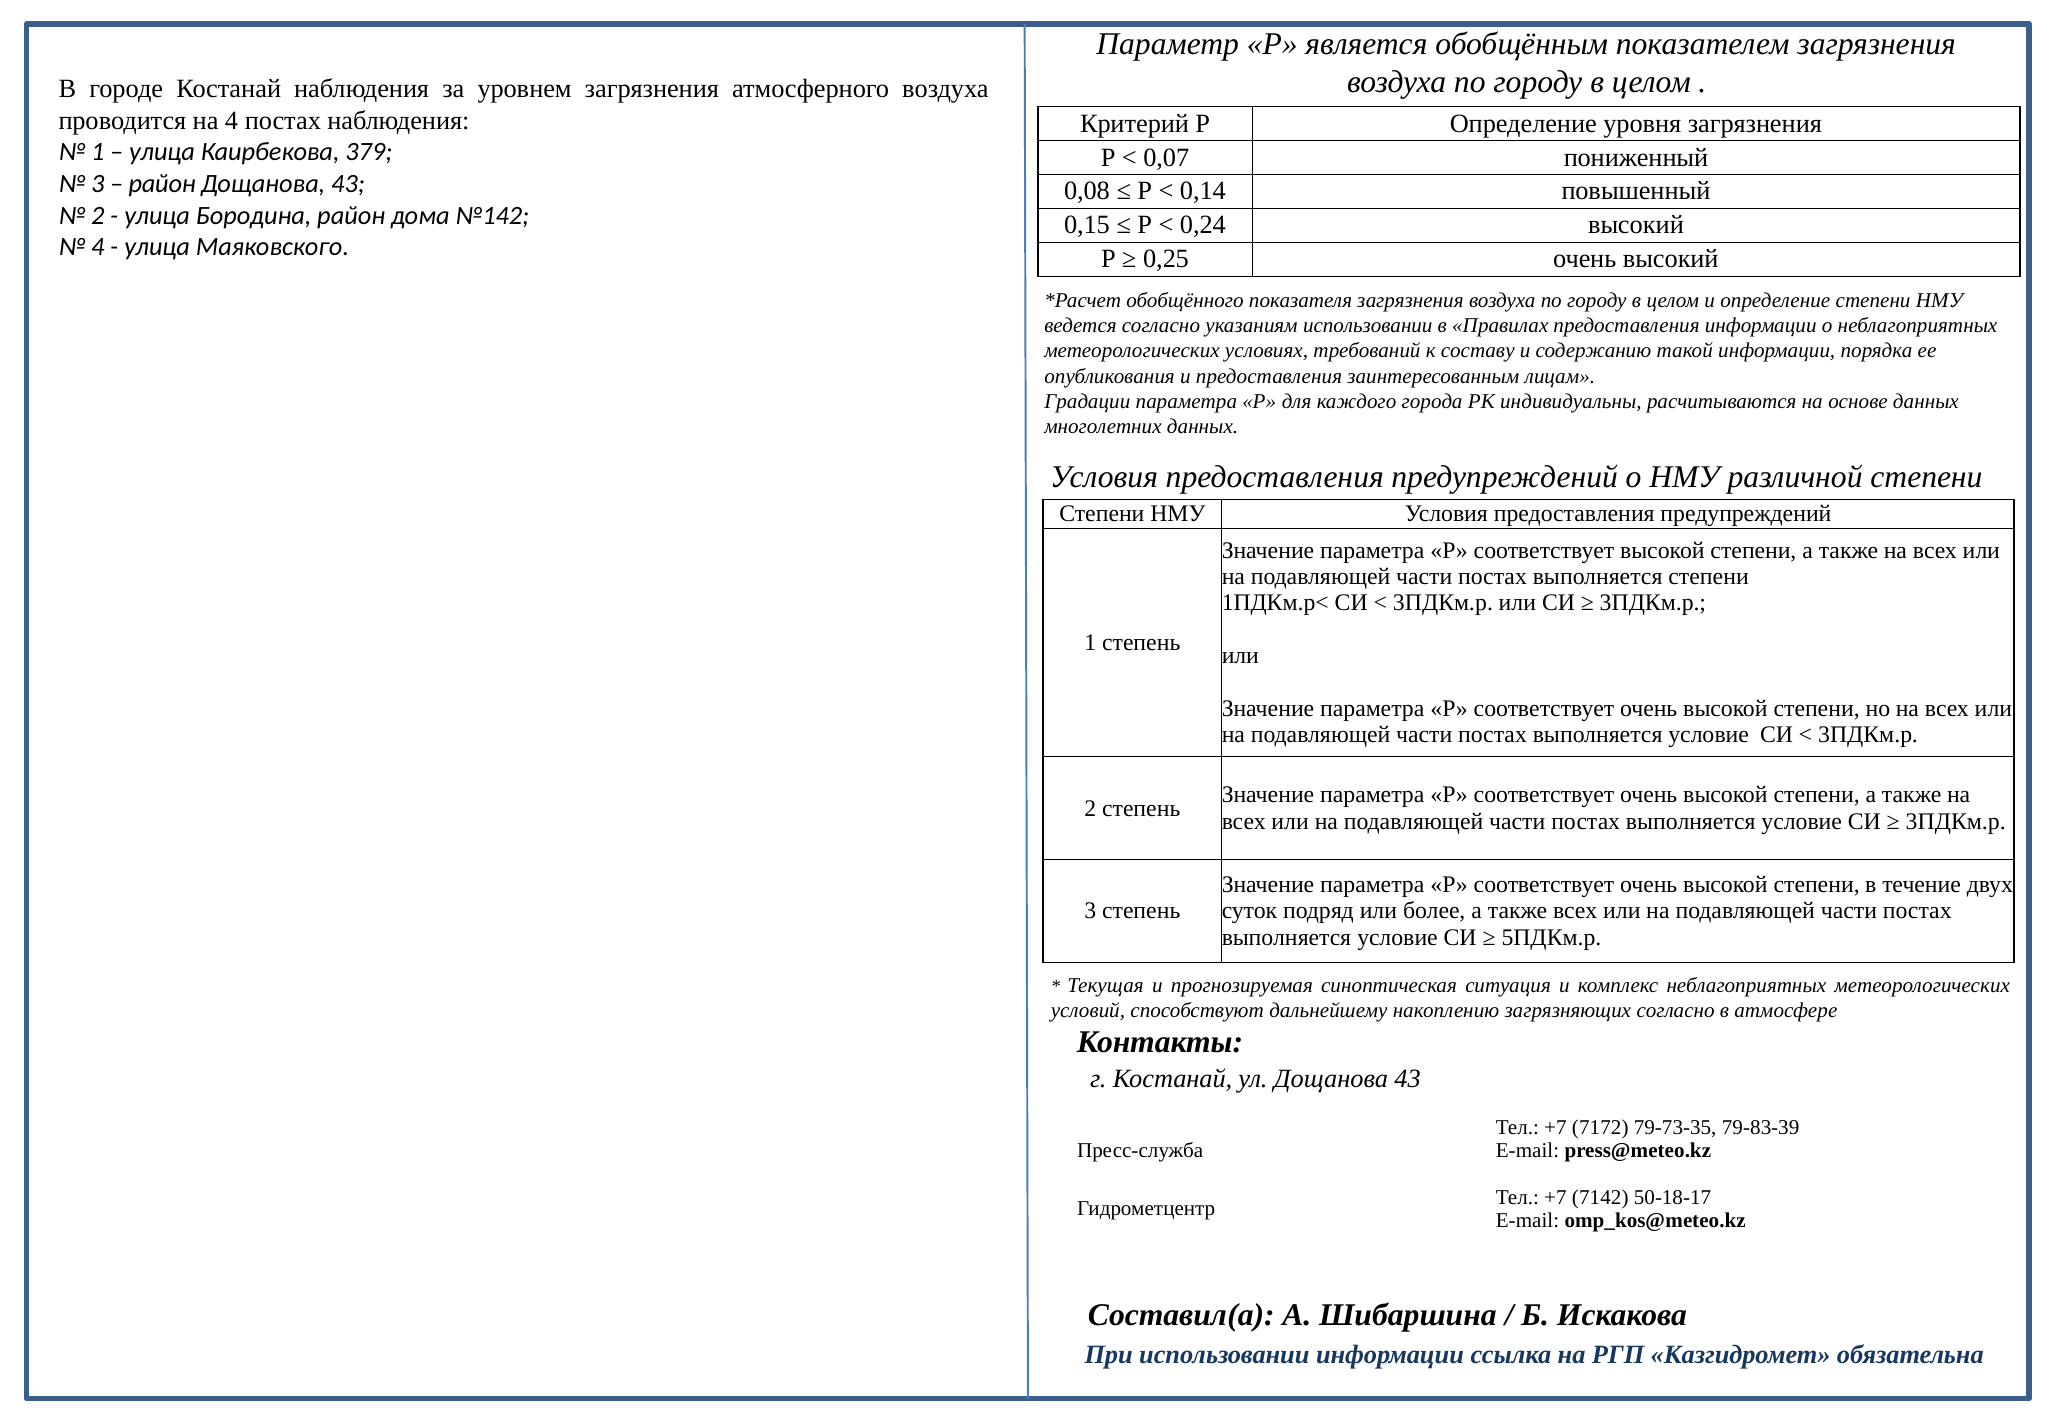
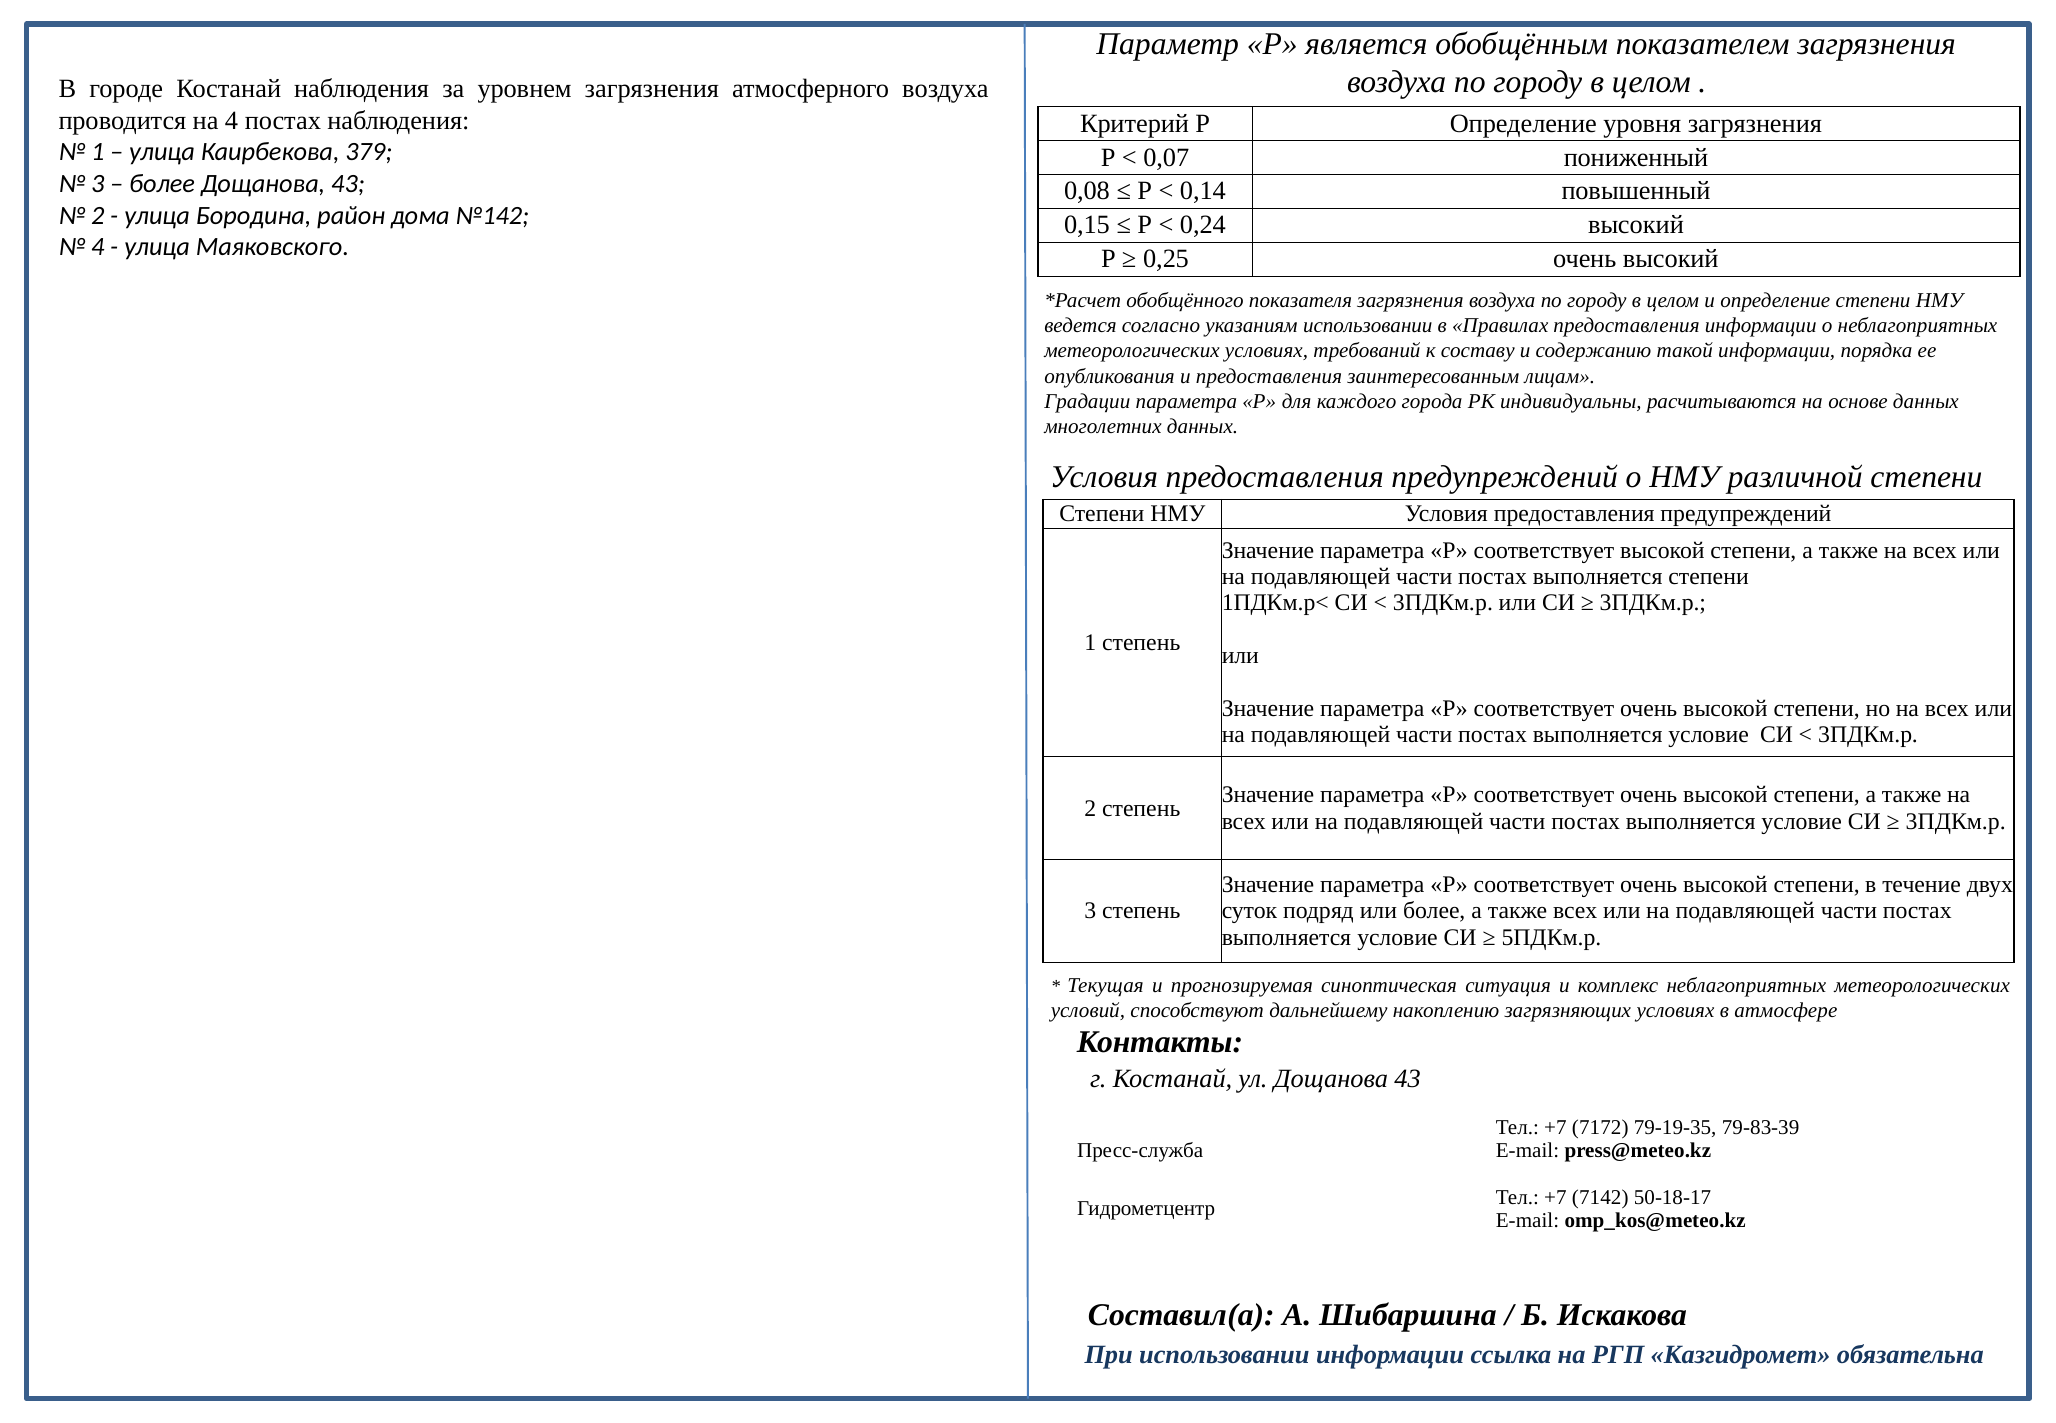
район at (162, 184): район -> более
загрязняющих согласно: согласно -> условиях
79-73-35: 79-73-35 -> 79-19-35
